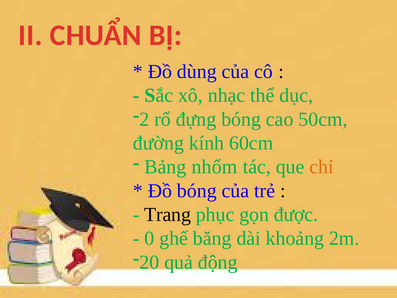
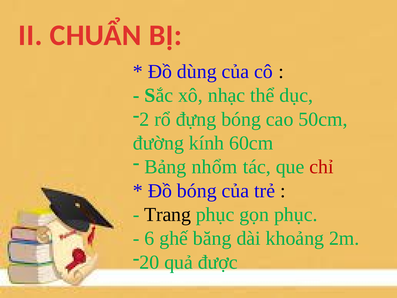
chỉ colour: orange -> red
gọn được: được -> phục
0: 0 -> 6
động: động -> được
